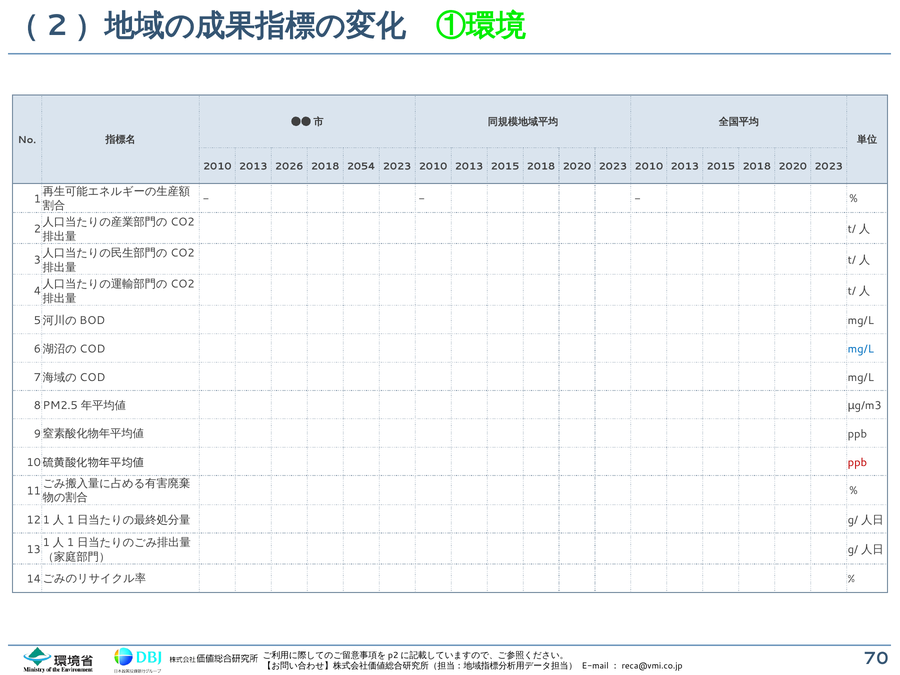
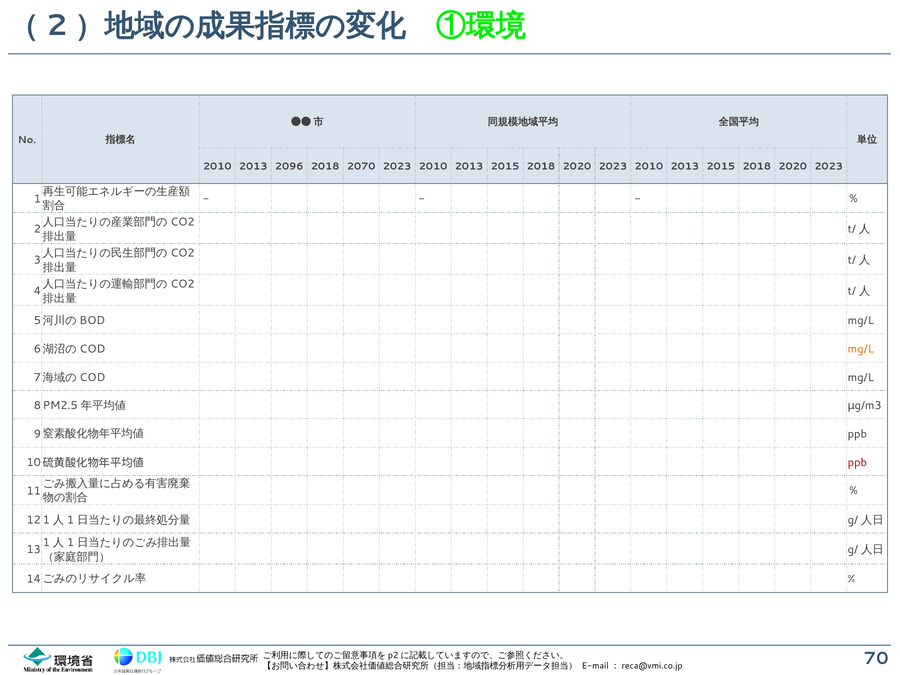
2026: 2026 -> 2096
2054: 2054 -> 2070
mg/L at (861, 349) colour: blue -> orange
